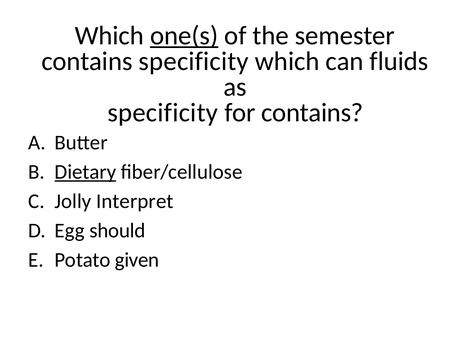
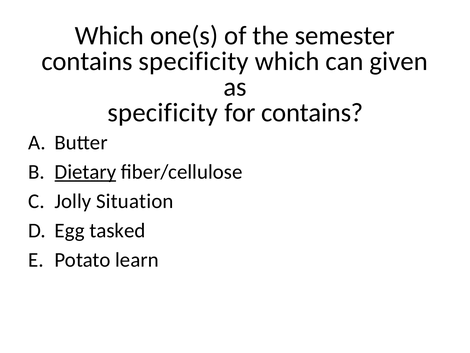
one(s underline: present -> none
fluids: fluids -> given
Interpret: Interpret -> Situation
should: should -> tasked
given: given -> learn
